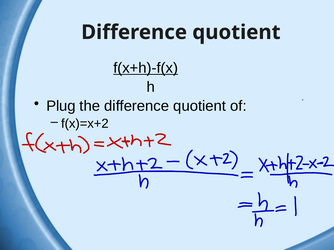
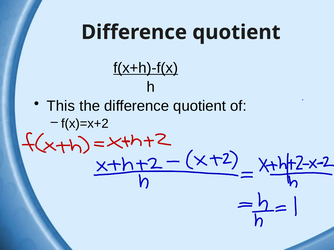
Plug: Plug -> This
